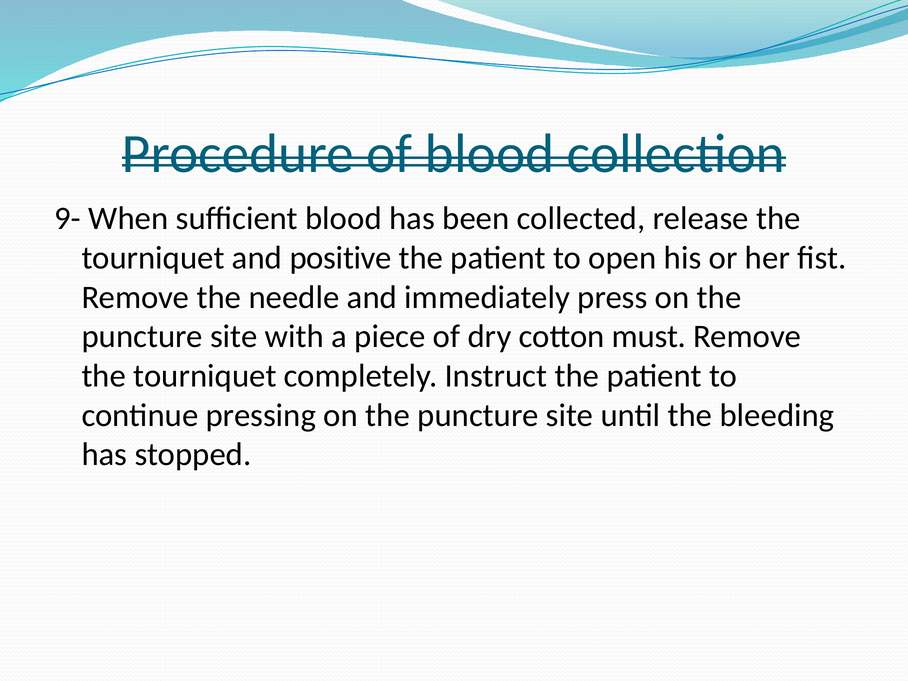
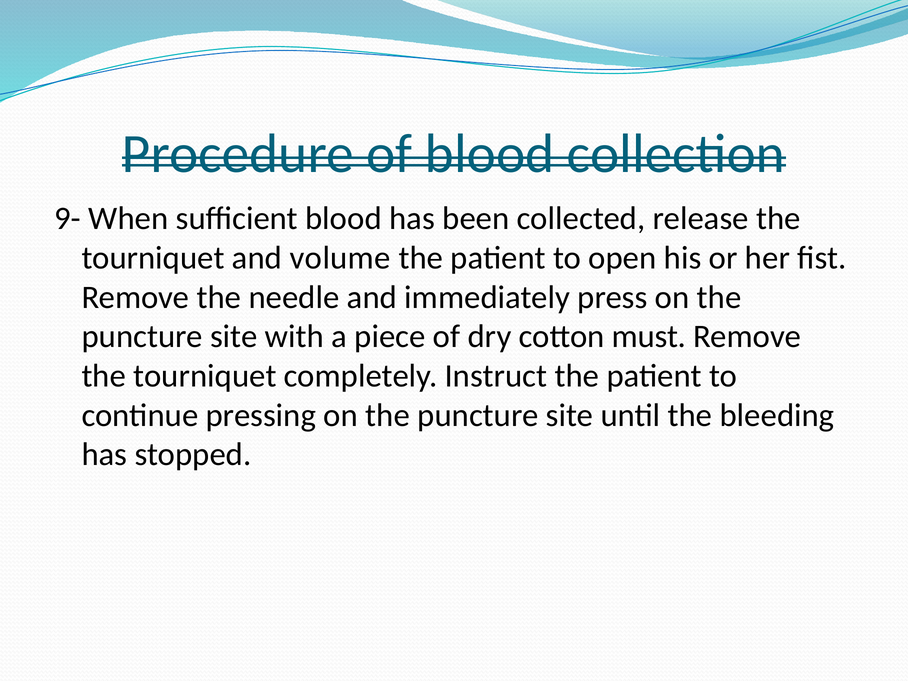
positive: positive -> volume
